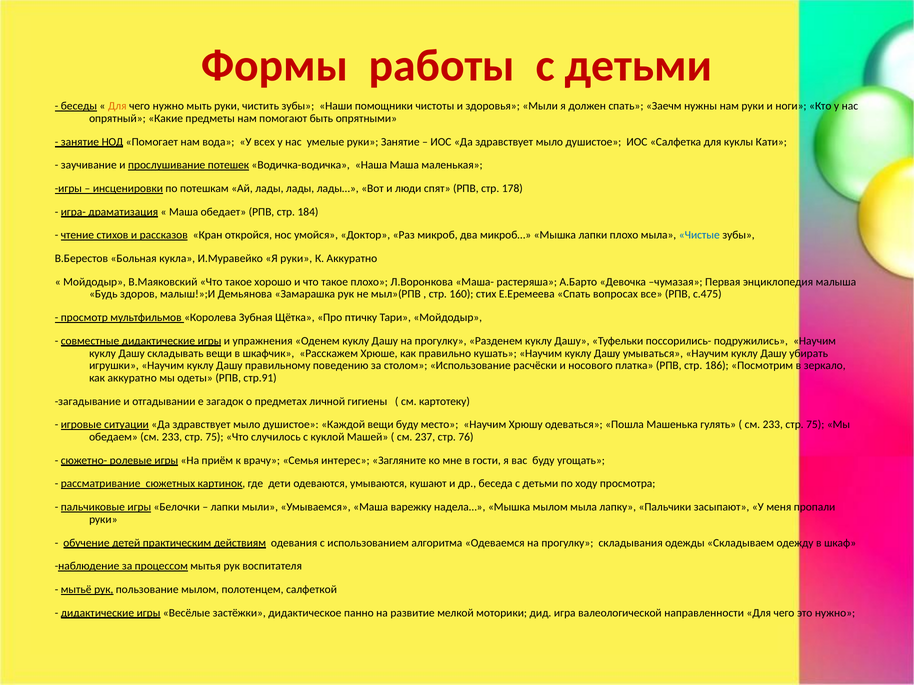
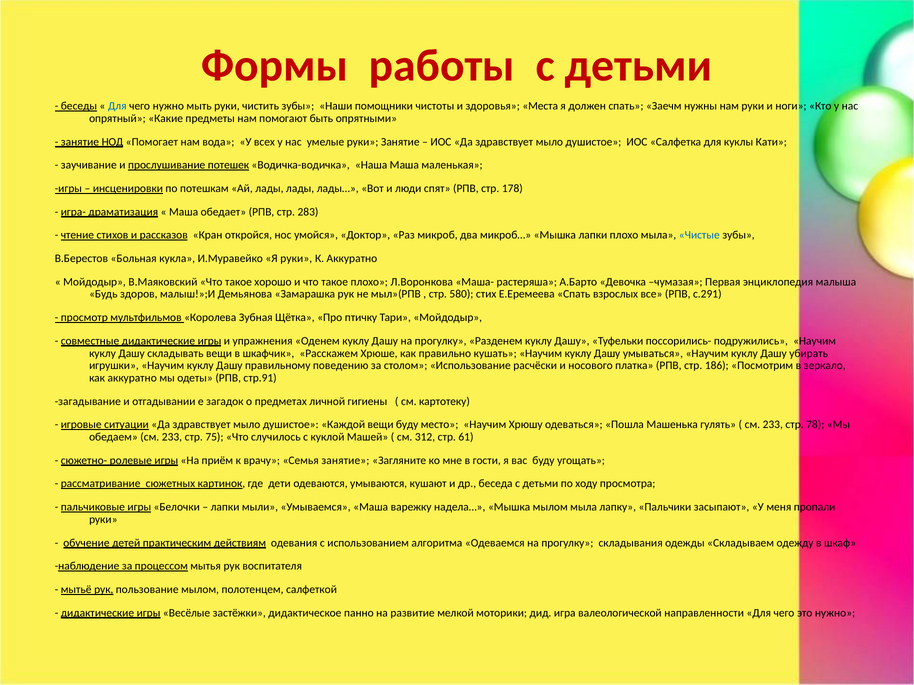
Для at (117, 106) colour: orange -> blue
здоровья Мыли: Мыли -> Места
184: 184 -> 283
160: 160 -> 580
вопросах: вопросах -> взрослых
с.475: с.475 -> с.291
75 at (815, 425): 75 -> 78
237: 237 -> 312
76: 76 -> 61
Семья интерес: интерес -> занятие
